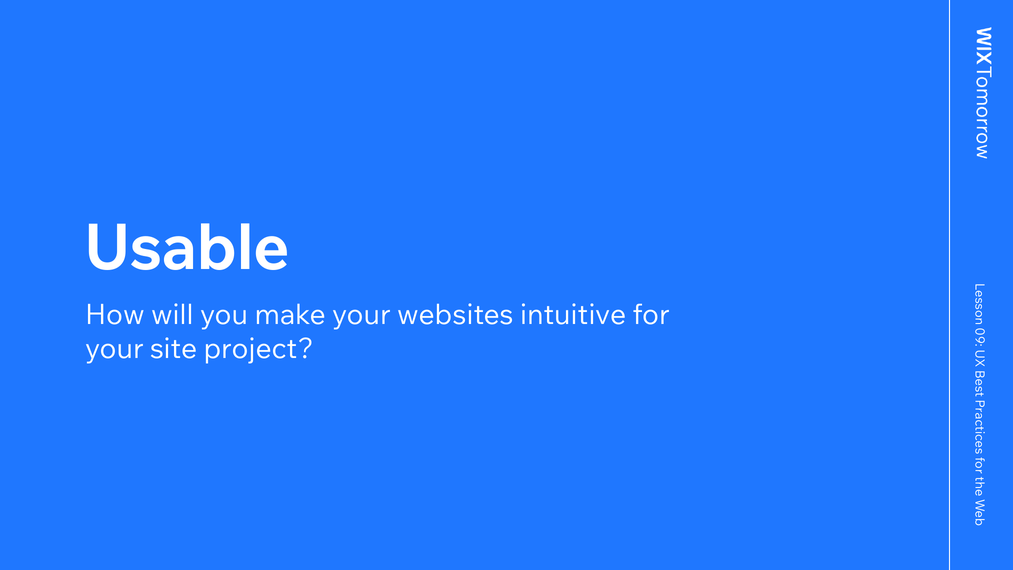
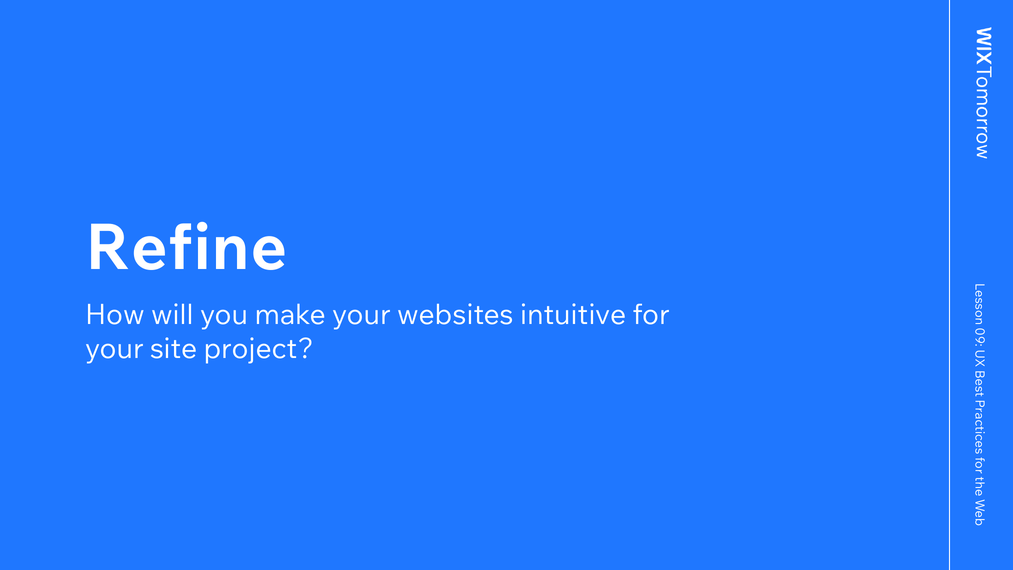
Usable: Usable -> Refine
